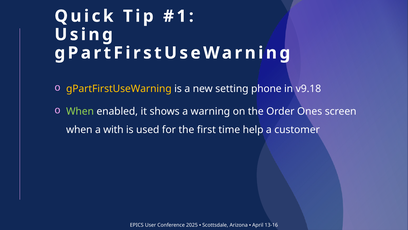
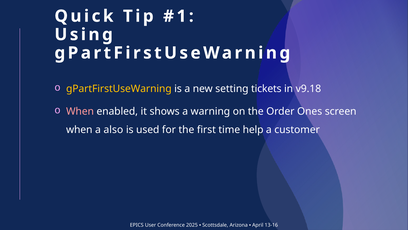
phone: phone -> tickets
When at (80, 111) colour: light green -> pink
with: with -> also
